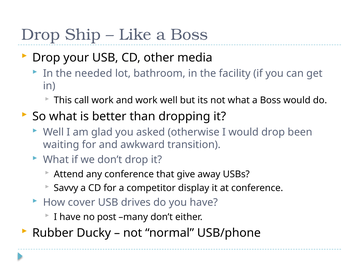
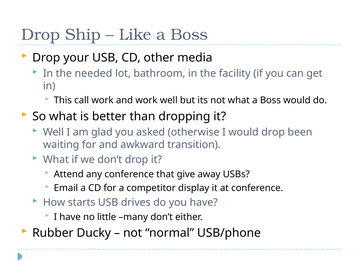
Savvy: Savvy -> Email
cover: cover -> starts
post: post -> little
